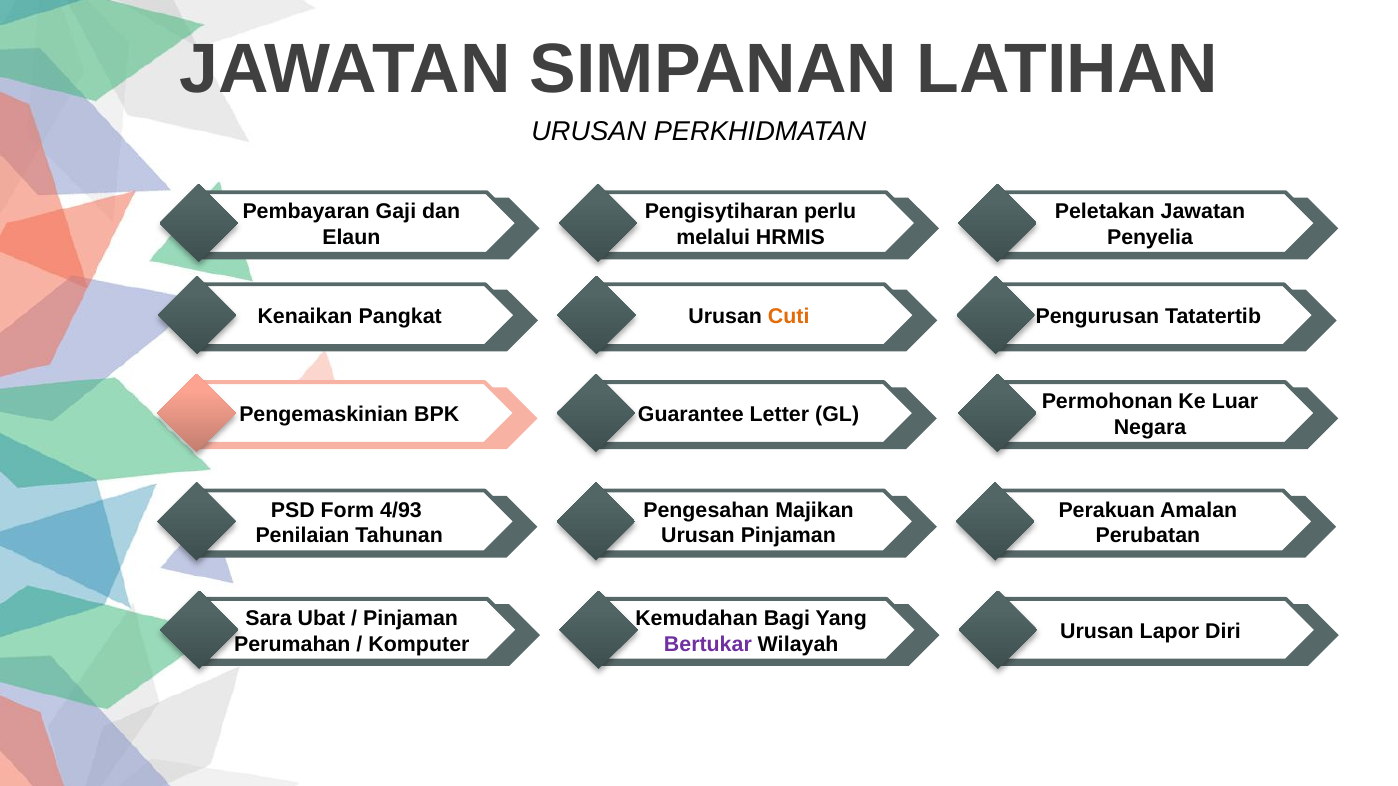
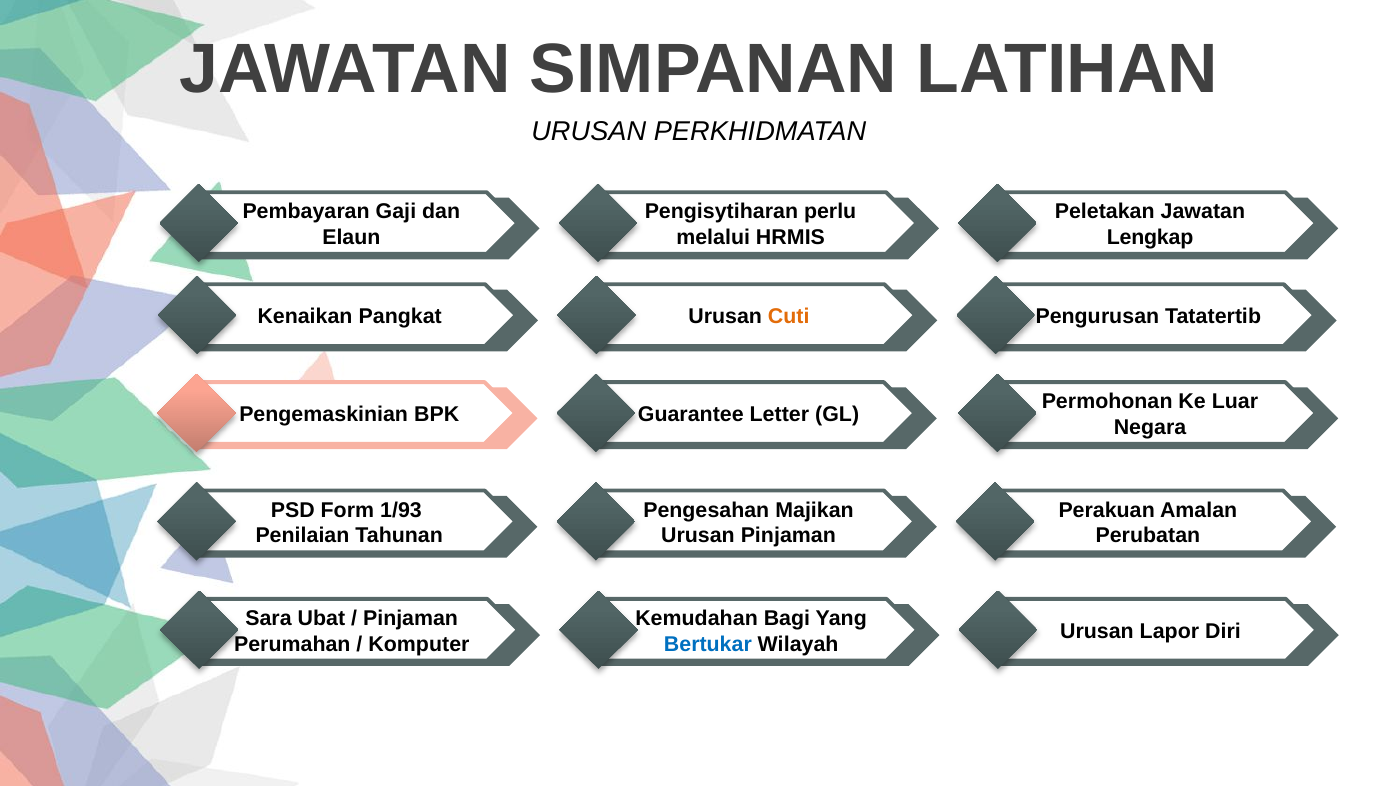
Penyelia: Penyelia -> Lengkap
4/93: 4/93 -> 1/93
Bertukar colour: purple -> blue
